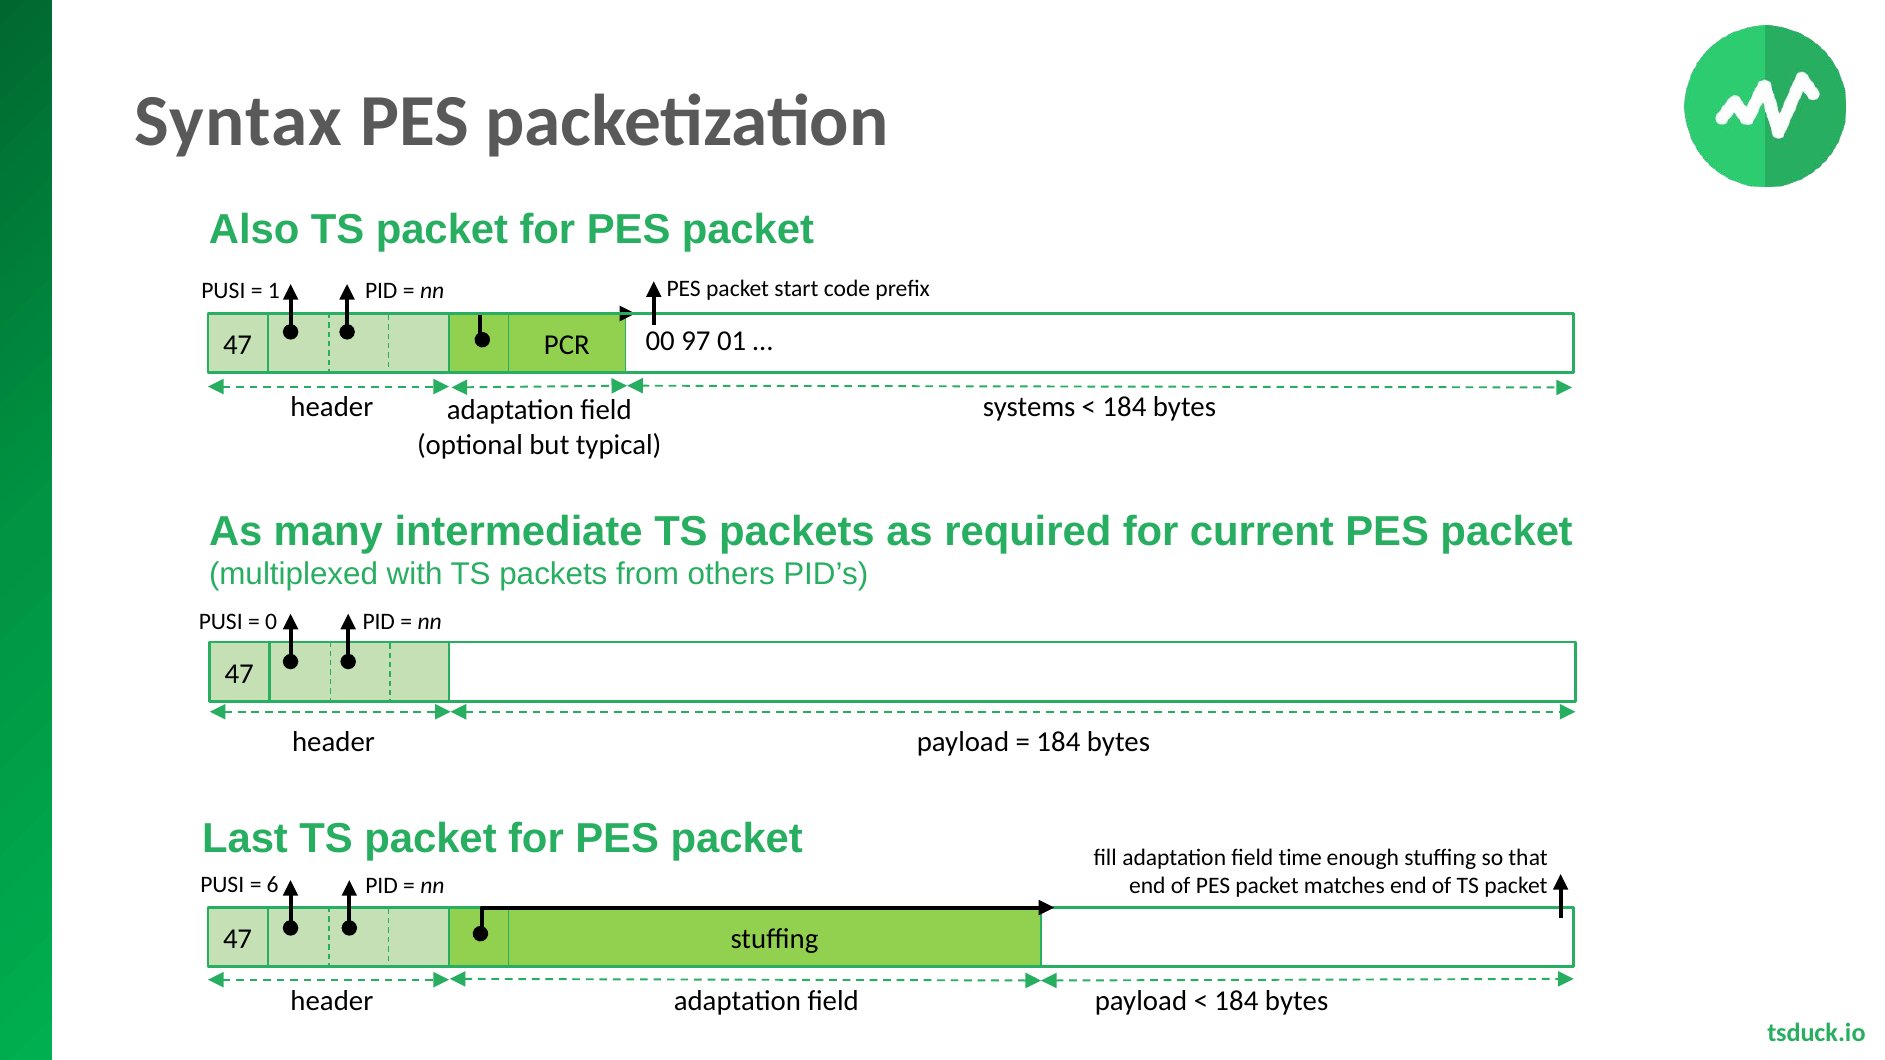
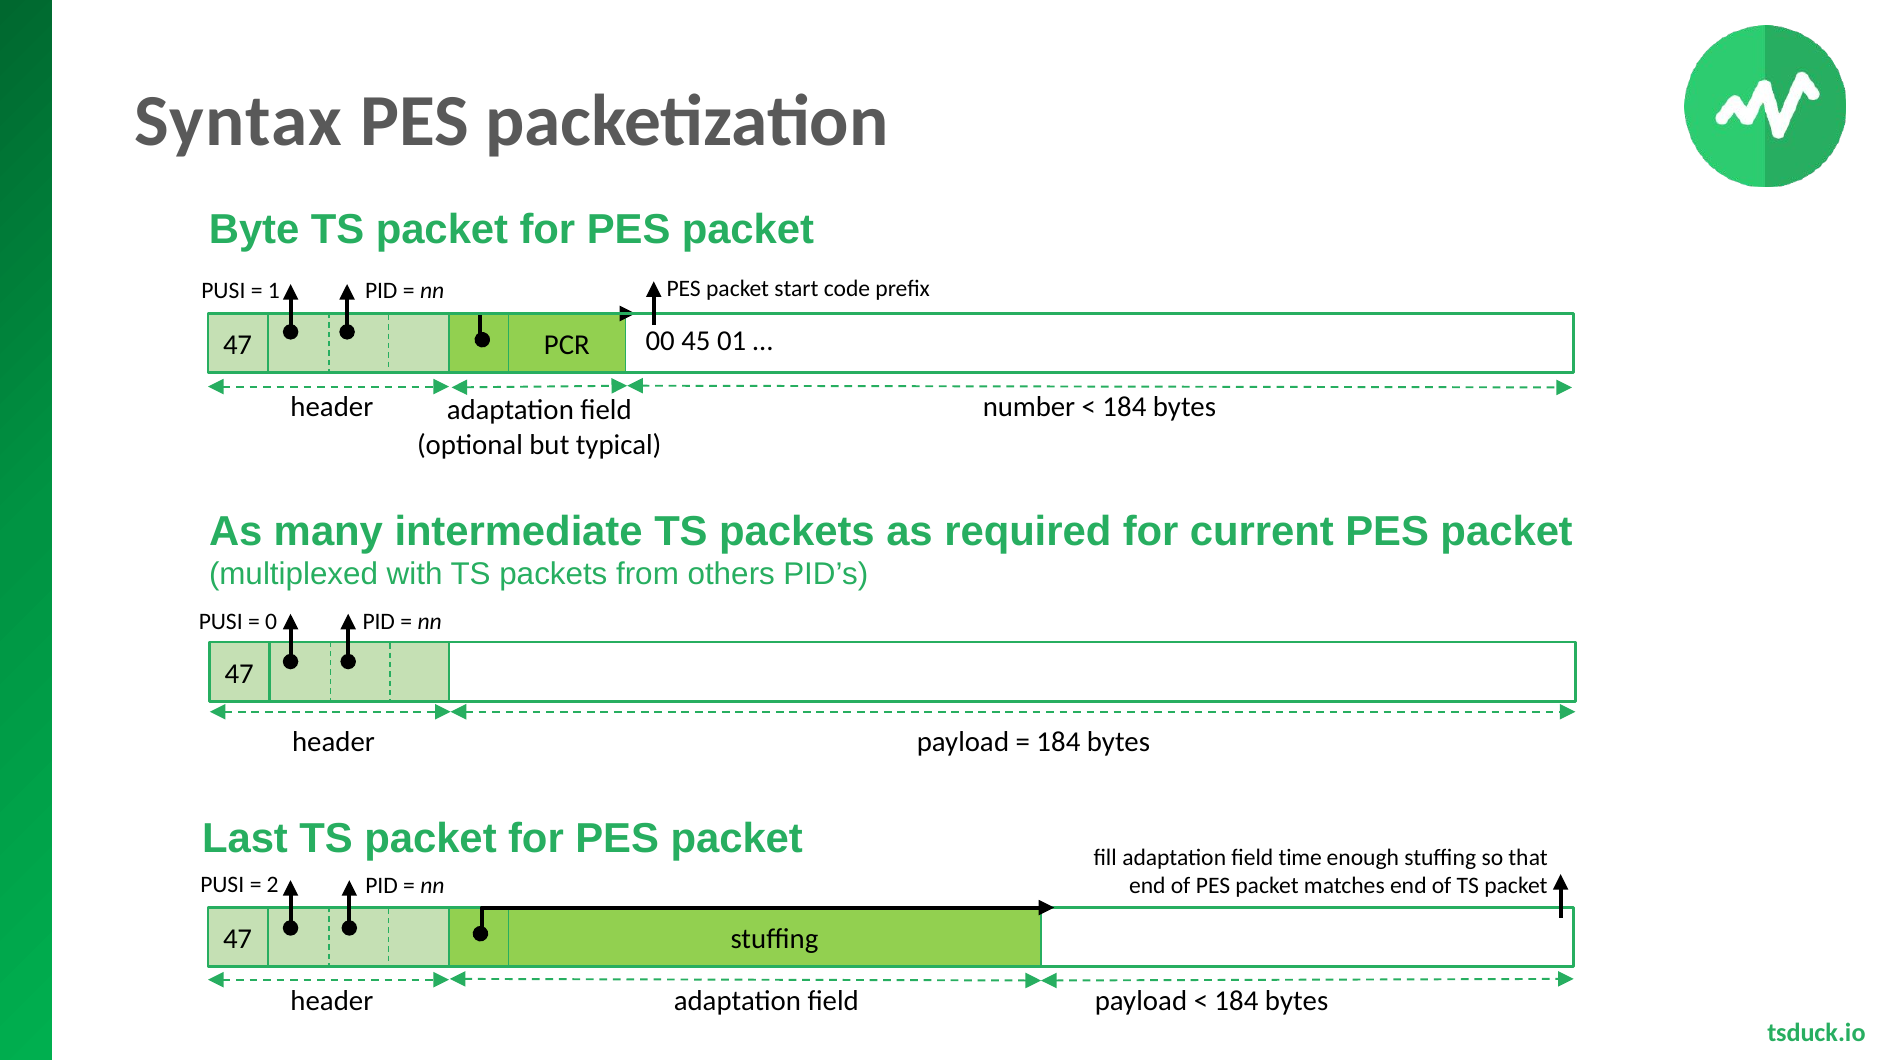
Also: Also -> Byte
97: 97 -> 45
systems: systems -> number
6: 6 -> 2
